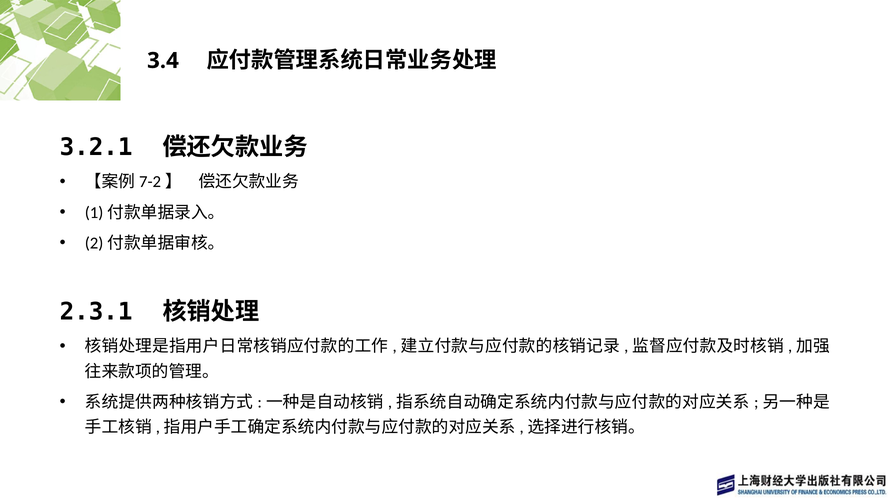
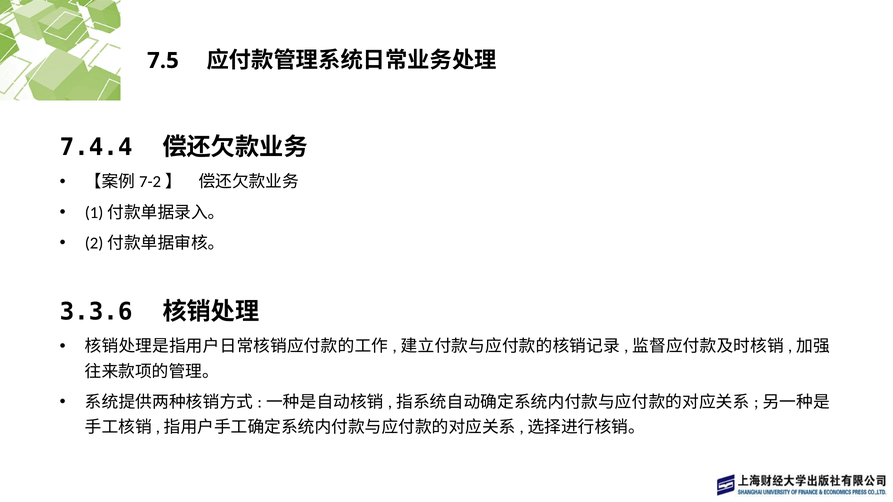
3.4: 3.4 -> 7.5
3.2.1: 3.2.1 -> 7.4.4
2.3.1: 2.3.1 -> 3.3.6
